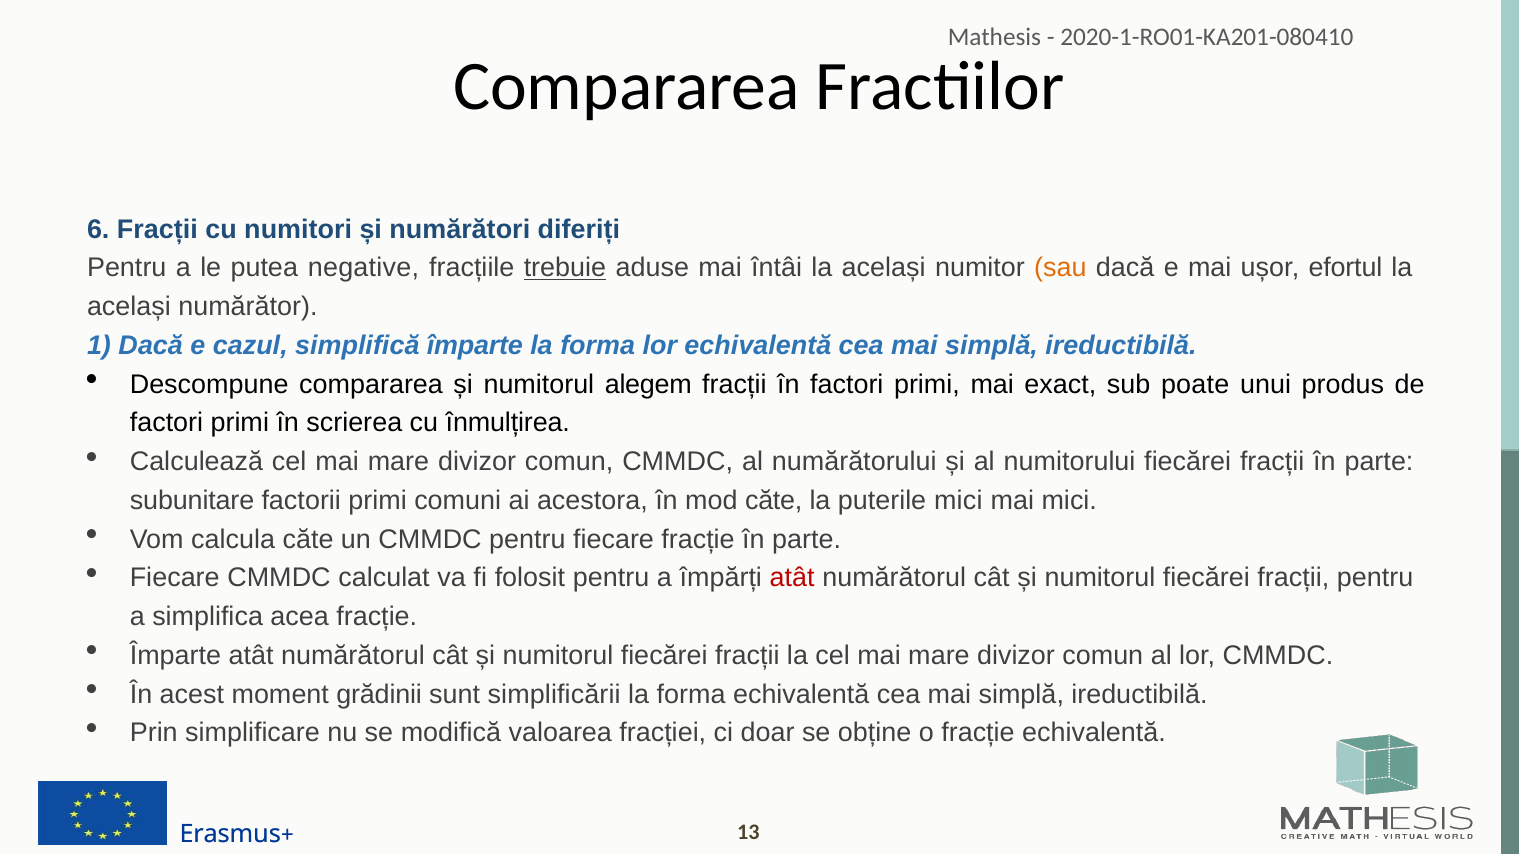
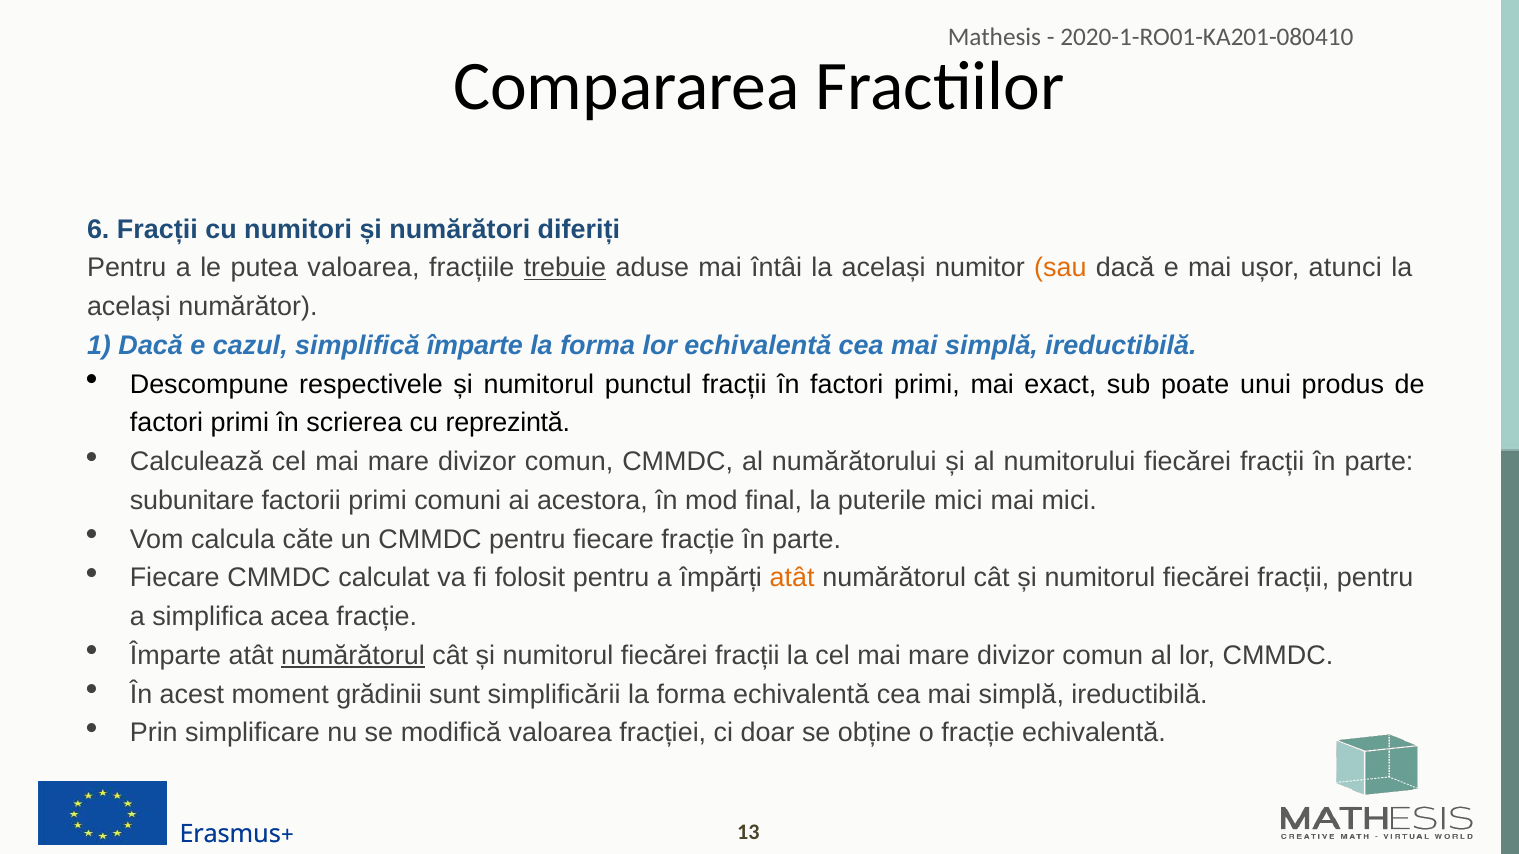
putea negative: negative -> valoarea
efortul: efortul -> atunci
Descompune compararea: compararea -> respectivele
alegem: alegem -> punctul
înmulțirea: înmulțirea -> reprezintă
mod căte: căte -> final
atât at (792, 578) colour: red -> orange
numărătorul at (353, 656) underline: none -> present
